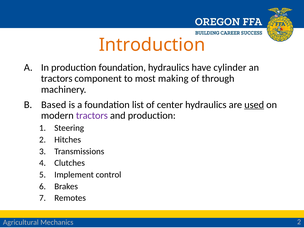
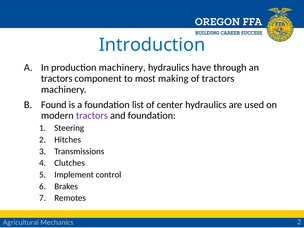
Introduction colour: orange -> blue
production foundation: foundation -> machinery
cylinder: cylinder -> through
of through: through -> tractors
Based: Based -> Found
used underline: present -> none
and production: production -> foundation
